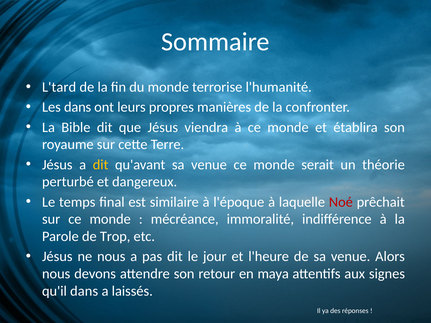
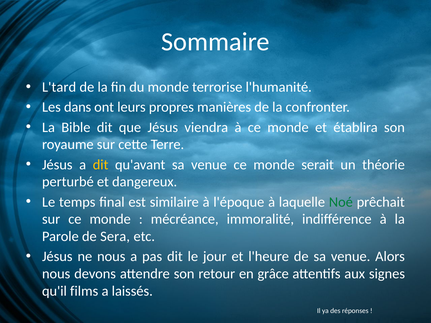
Noé colour: red -> green
Trop: Trop -> Sera
maya: maya -> grâce
qu'il dans: dans -> films
